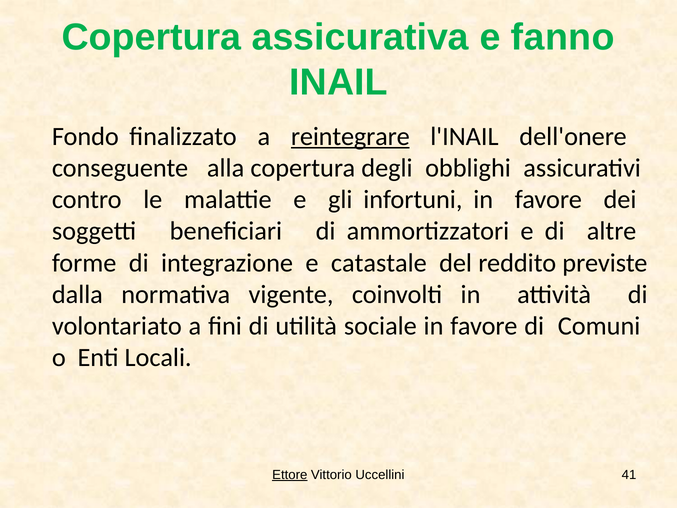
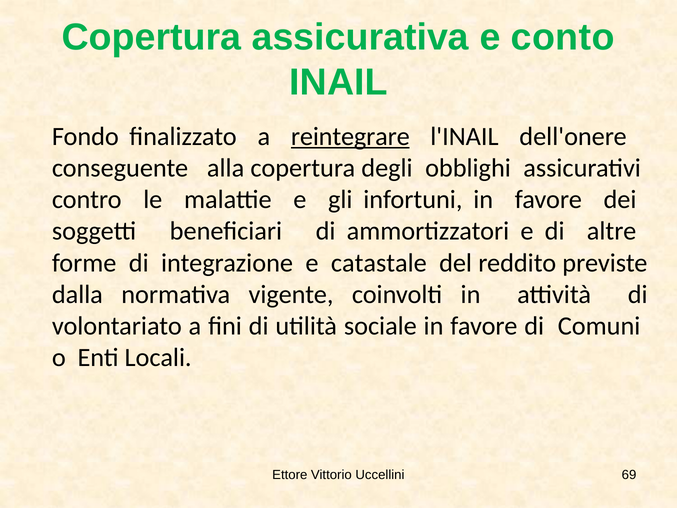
fanno: fanno -> conto
Ettore underline: present -> none
41: 41 -> 69
